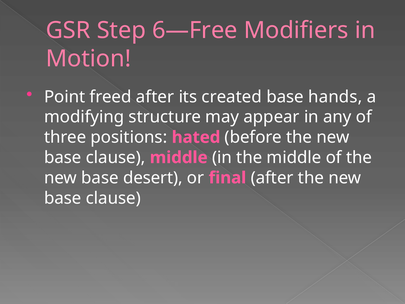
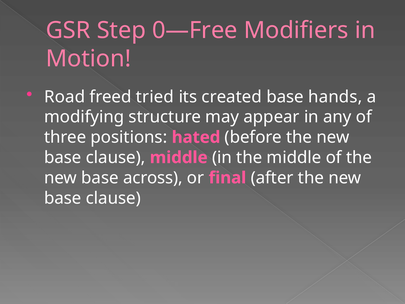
6—Free: 6—Free -> 0—Free
Point: Point -> Road
freed after: after -> tried
desert: desert -> across
